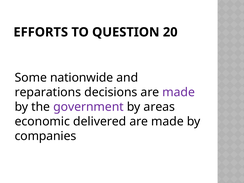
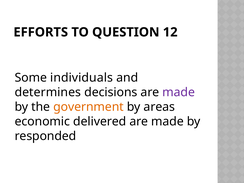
20: 20 -> 12
nationwide: nationwide -> individuals
reparations: reparations -> determines
government colour: purple -> orange
companies: companies -> responded
